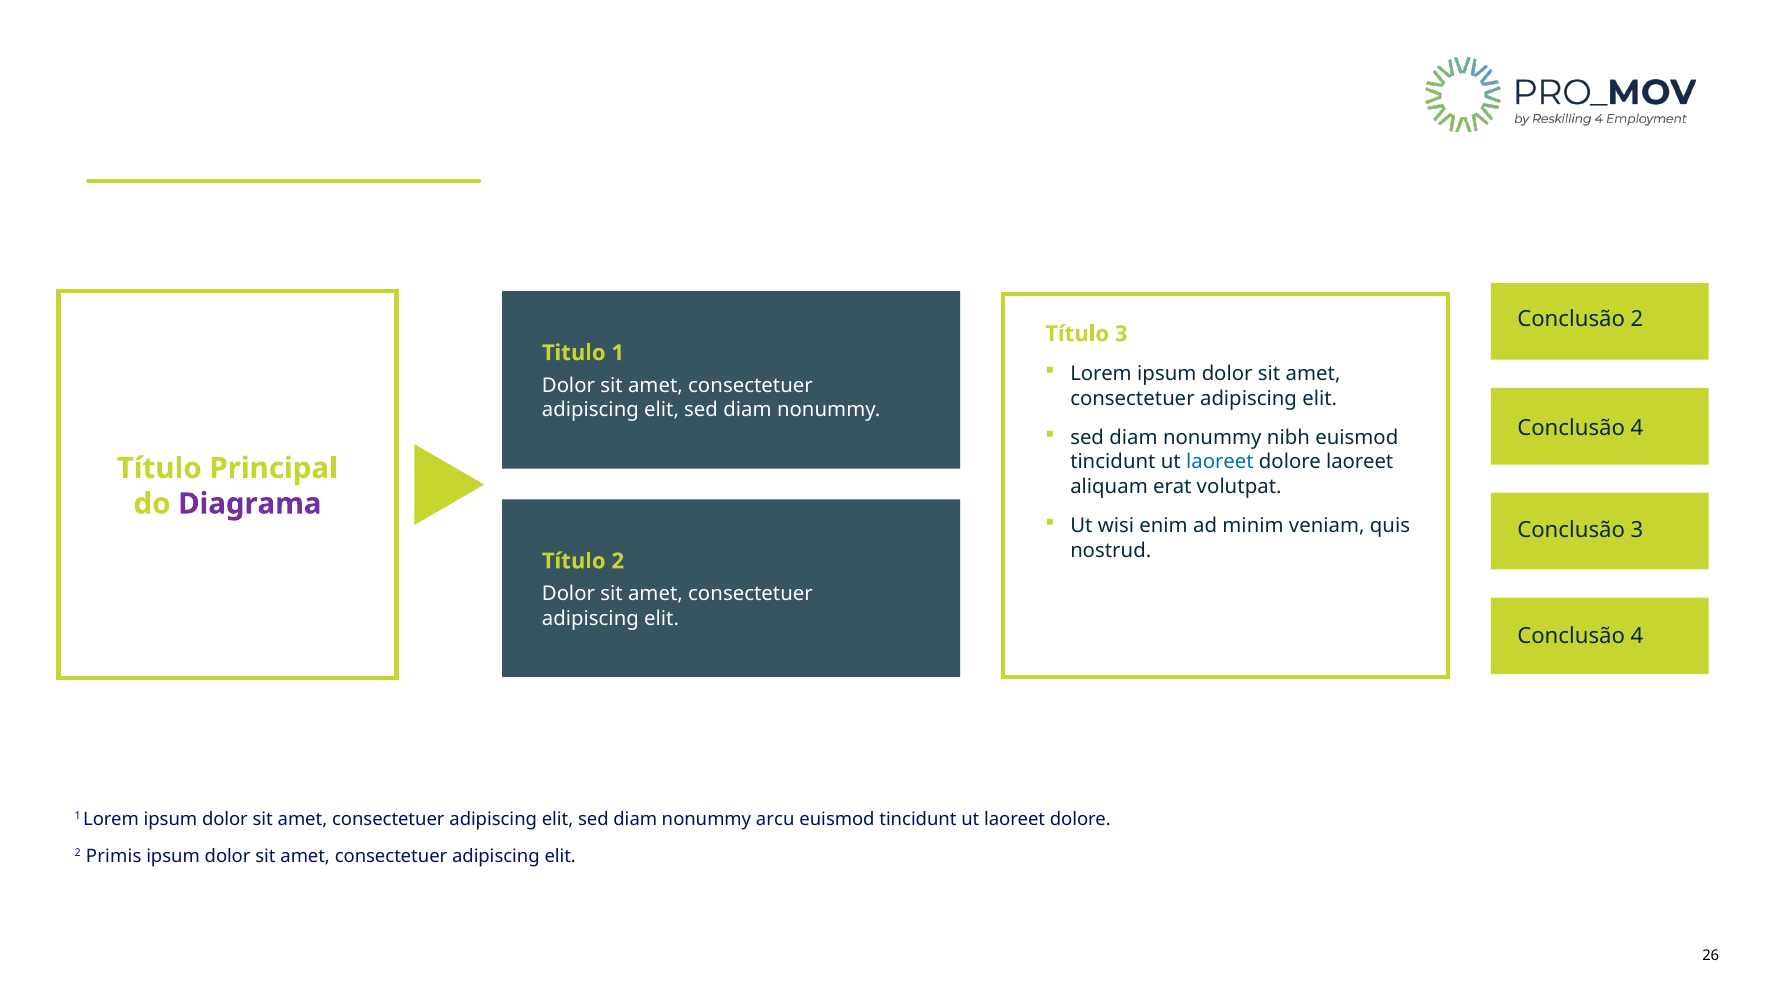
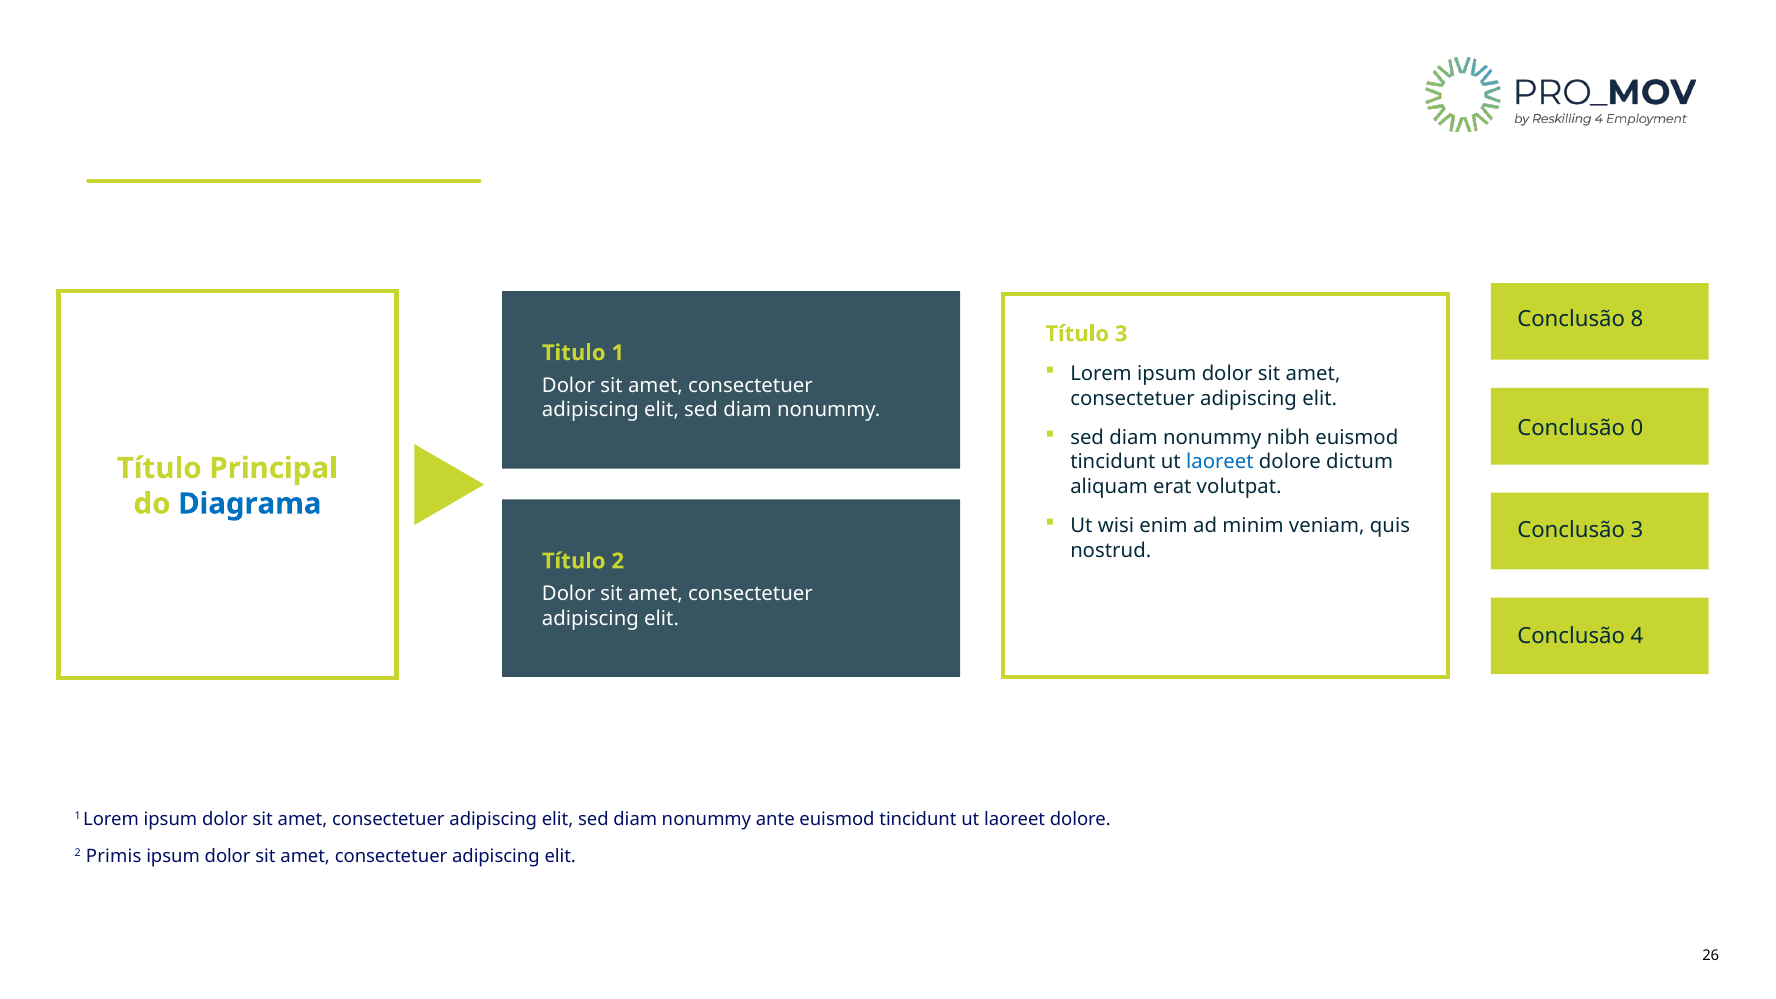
Conclusão 2: 2 -> 8
4 at (1637, 429): 4 -> 0
dolore laoreet: laoreet -> dictum
Diagrama colour: purple -> blue
arcu: arcu -> ante
